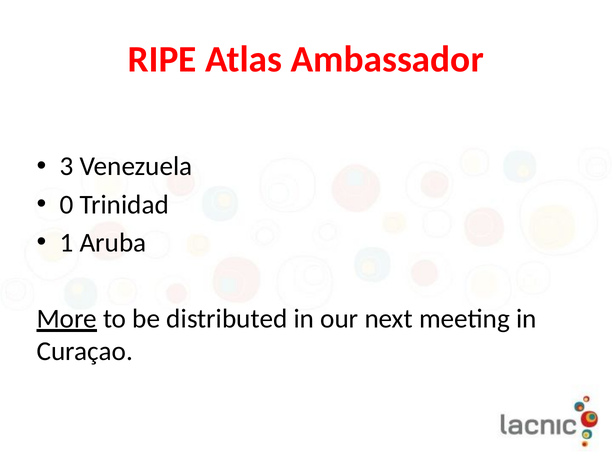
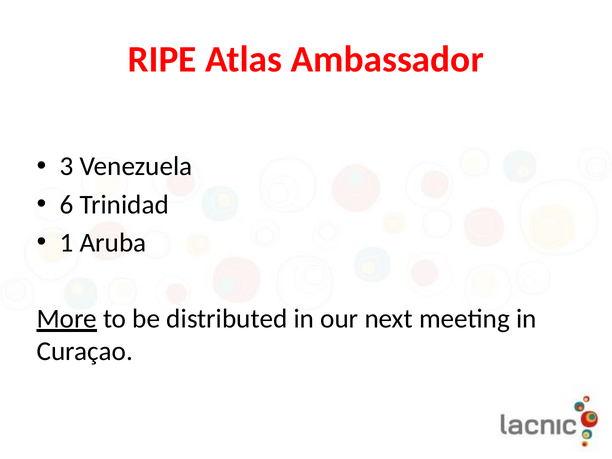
0: 0 -> 6
